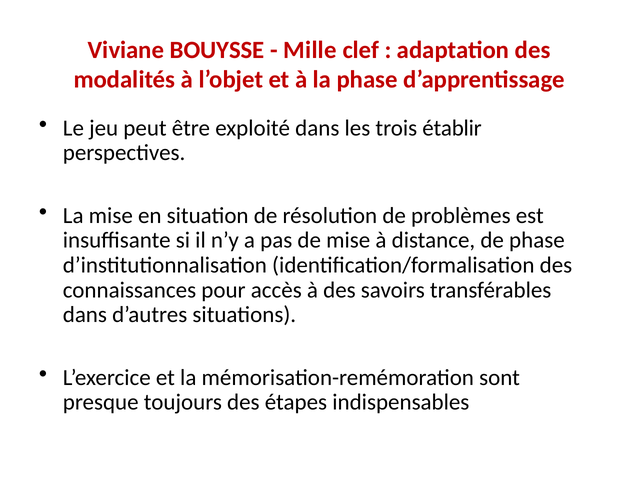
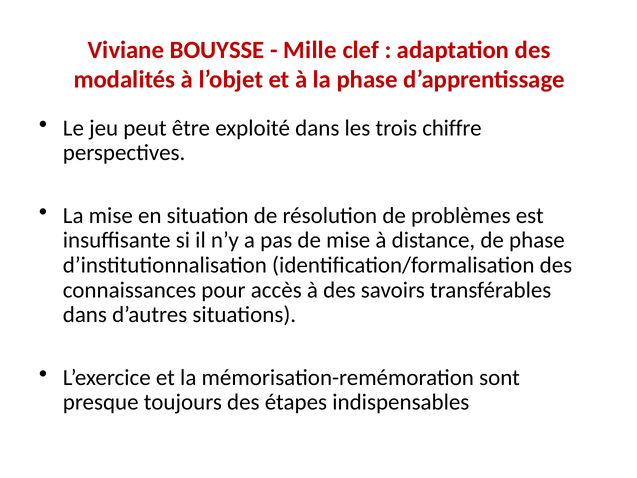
établir: établir -> chiffre
